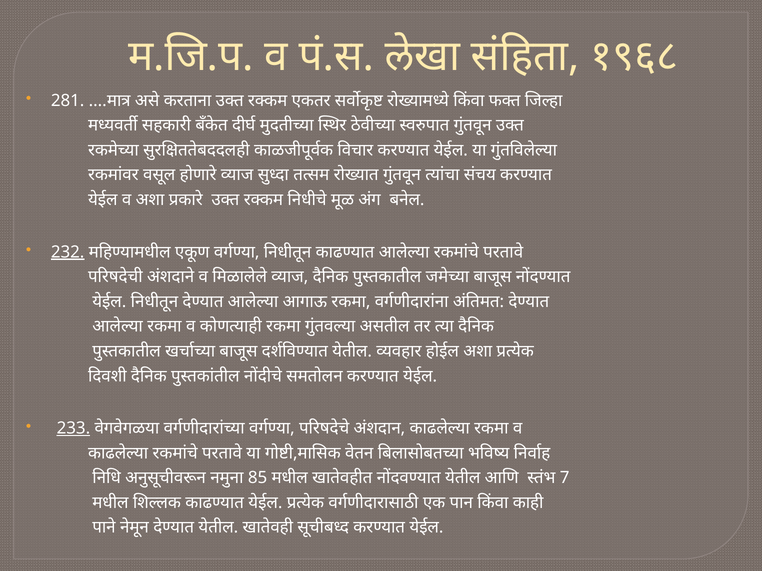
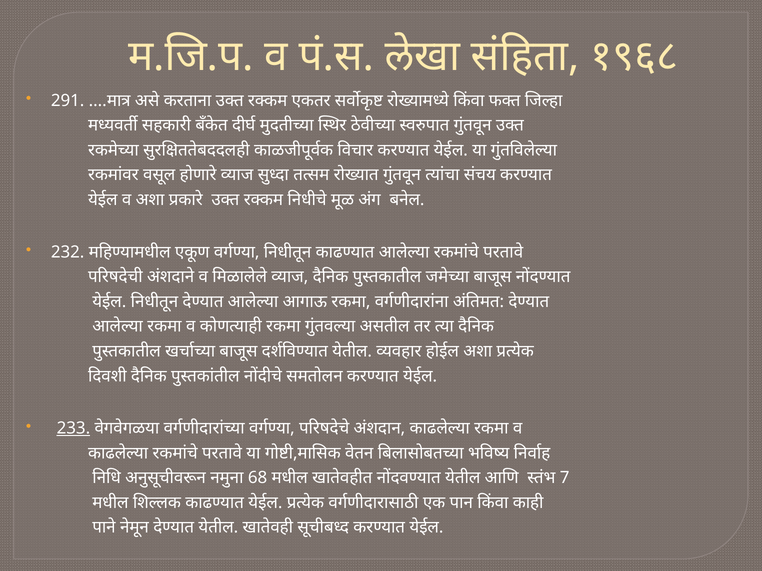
281: 281 -> 291
232 underline: present -> none
85: 85 -> 68
